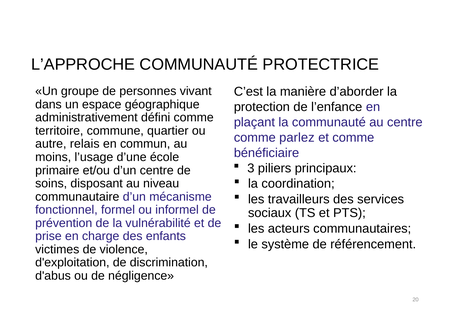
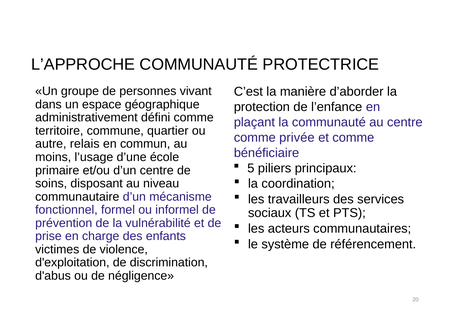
parlez: parlez -> privée
3: 3 -> 5
